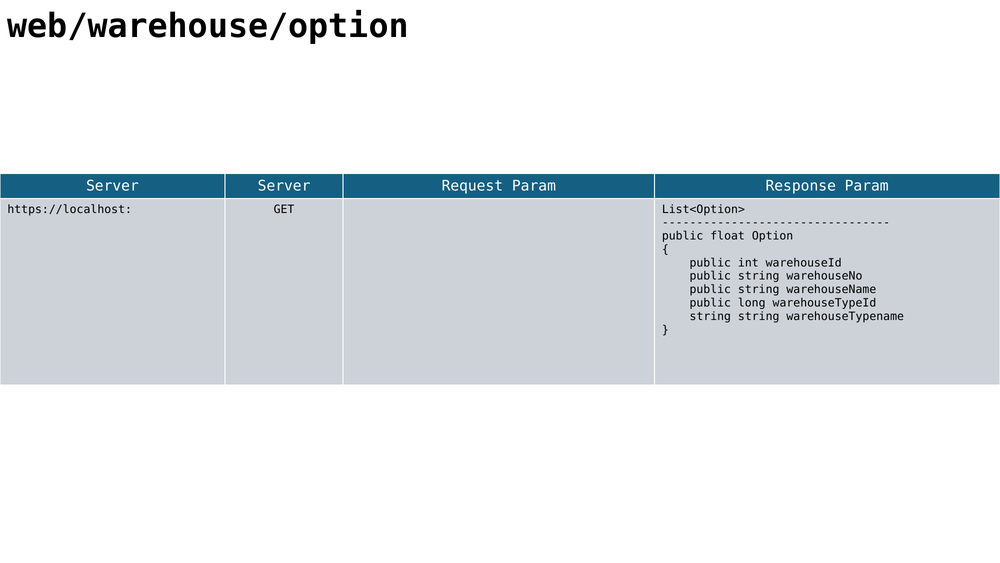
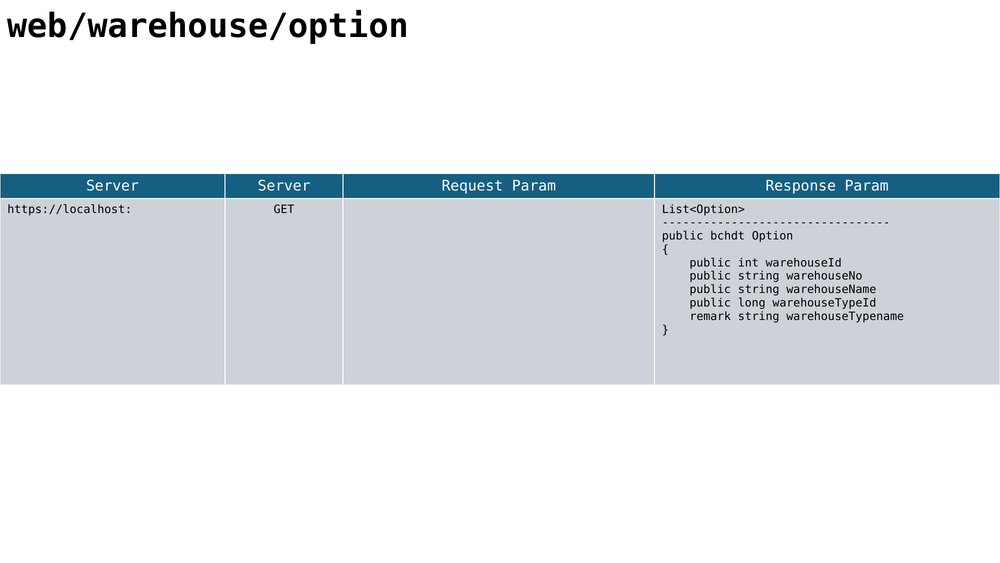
float: float -> bchdt
string at (710, 316): string -> remark
